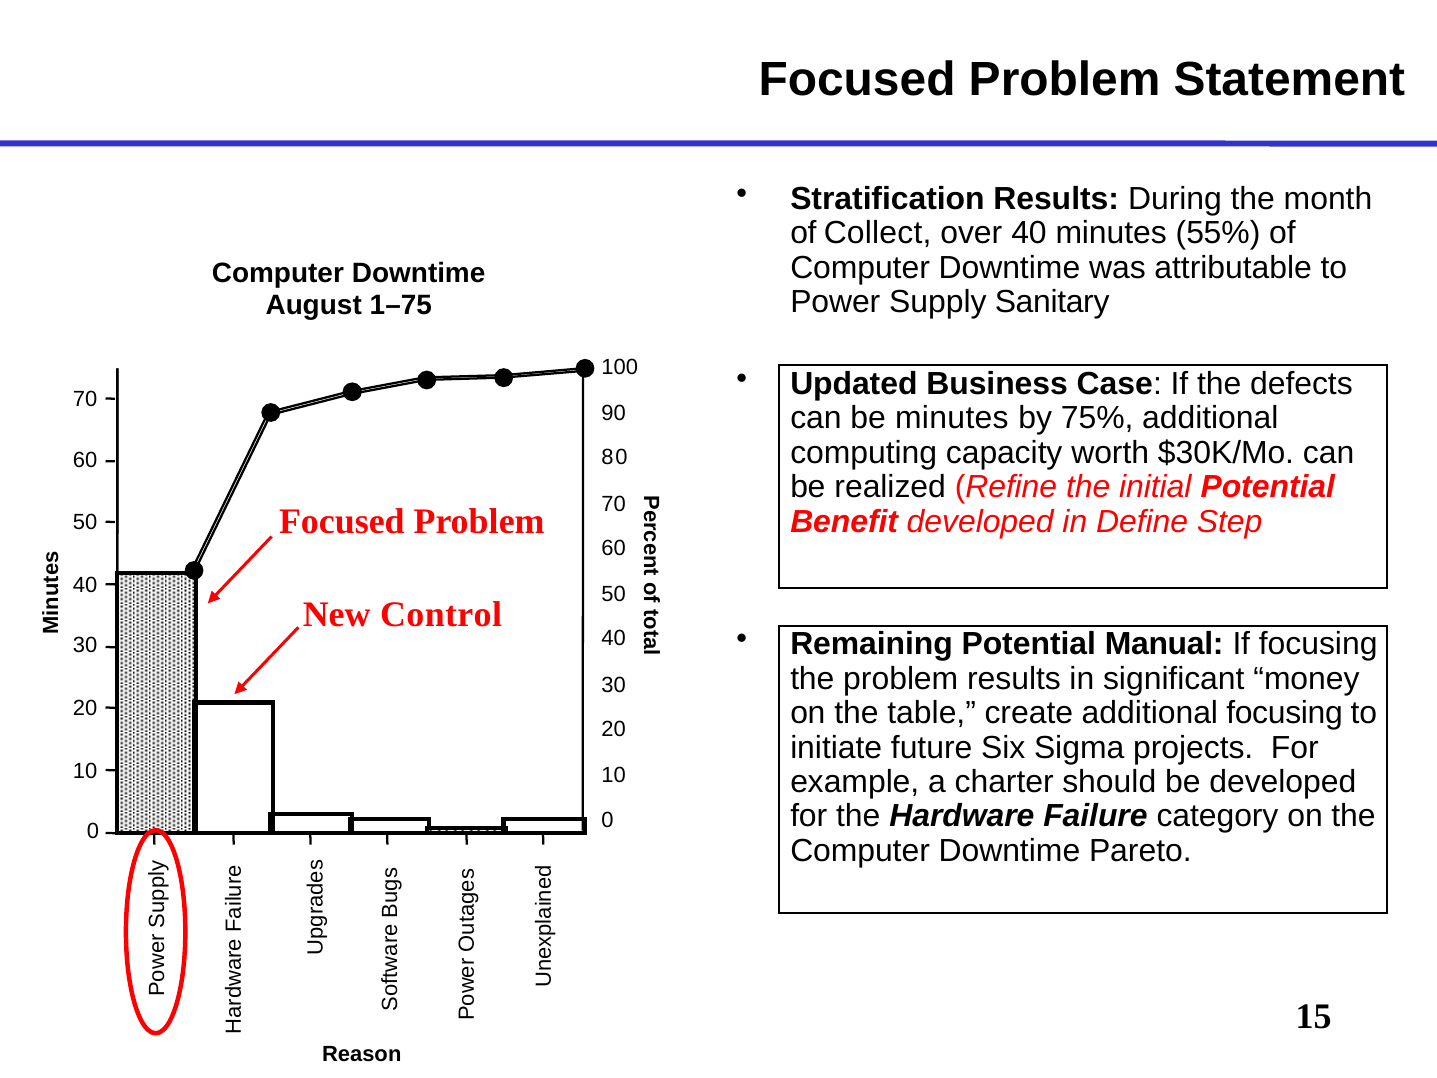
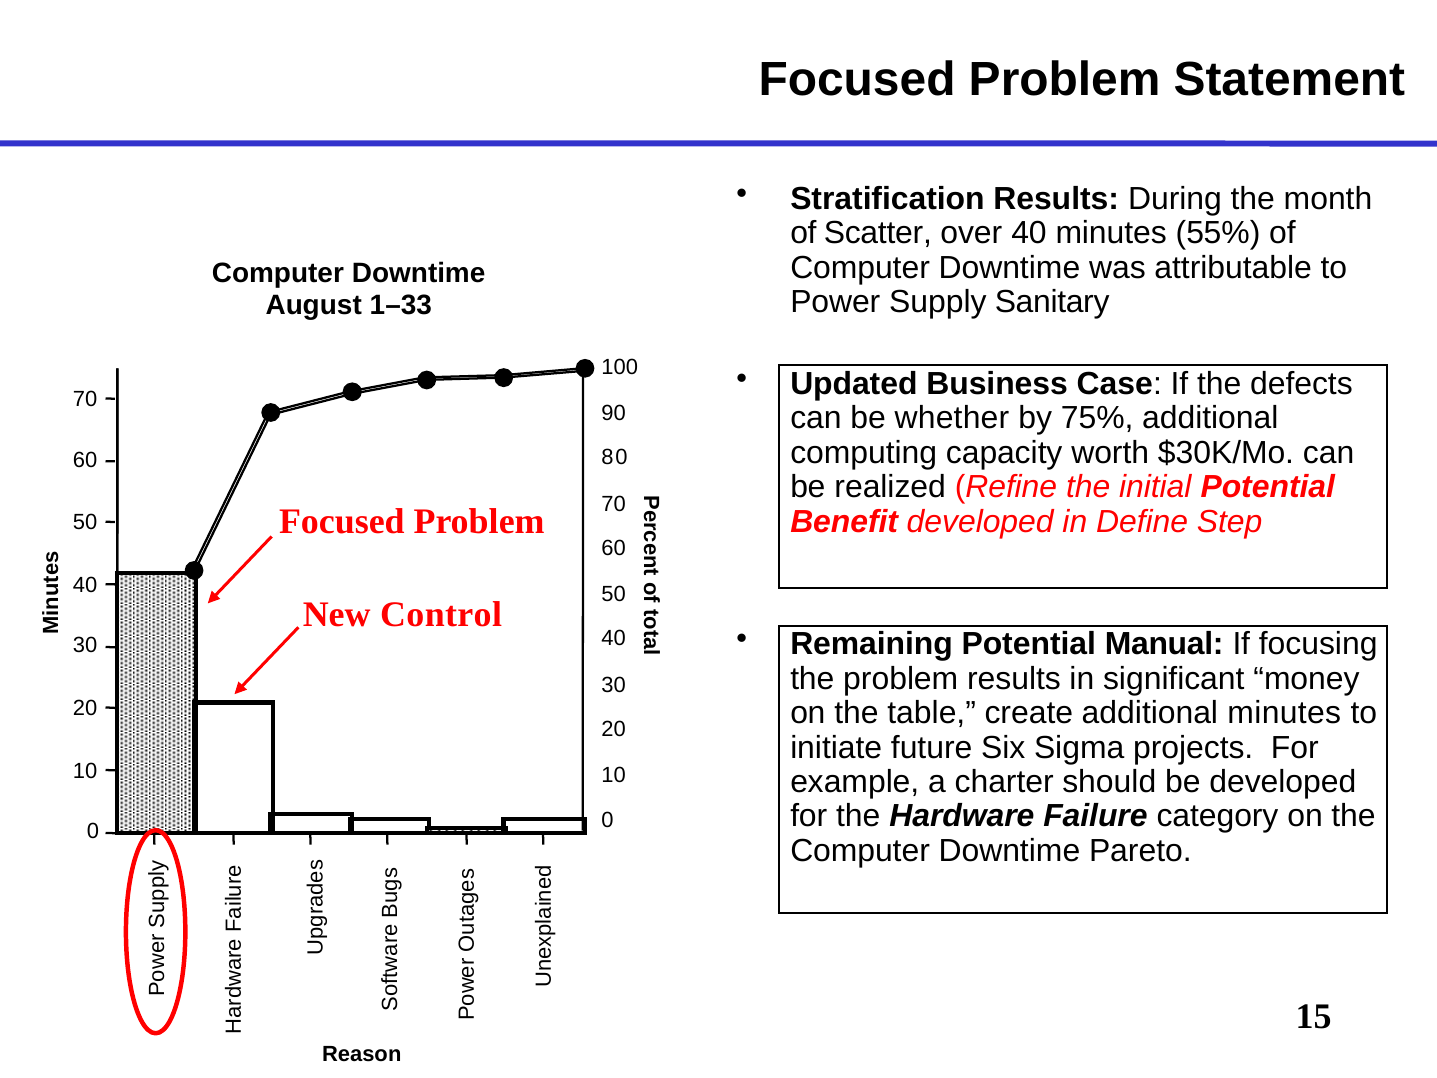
Collect: Collect -> Scatter
1–75: 1–75 -> 1–33
be minutes: minutes -> whether
additional focusing: focusing -> minutes
